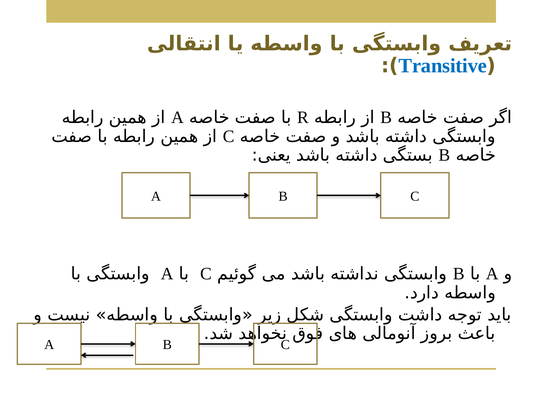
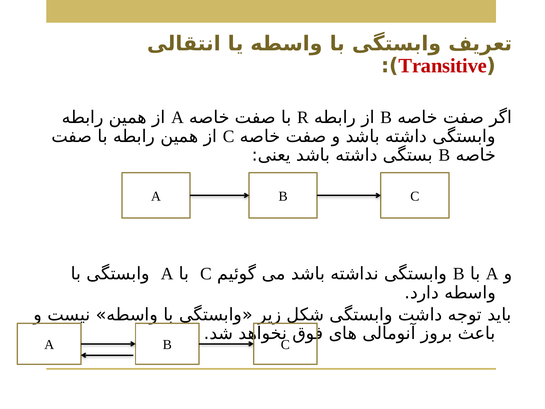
Transitive colour: blue -> red
